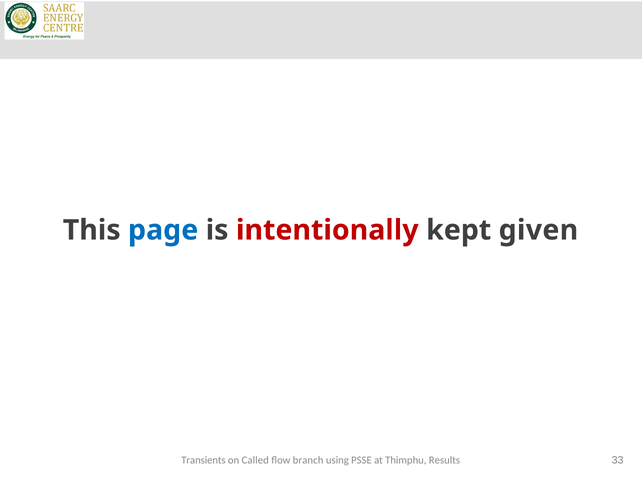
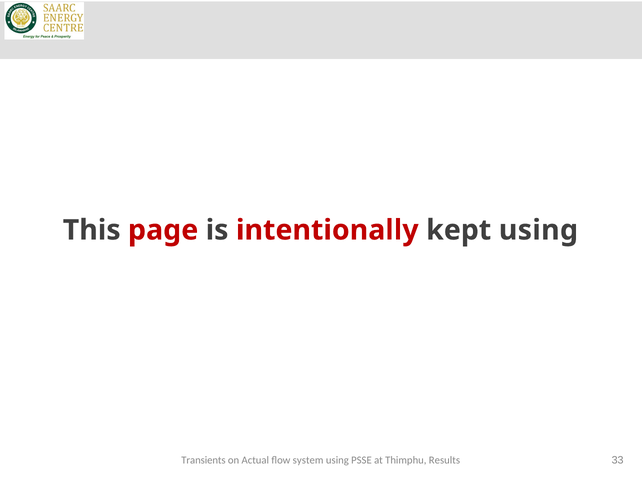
page colour: blue -> red
kept given: given -> using
Called: Called -> Actual
branch: branch -> system
